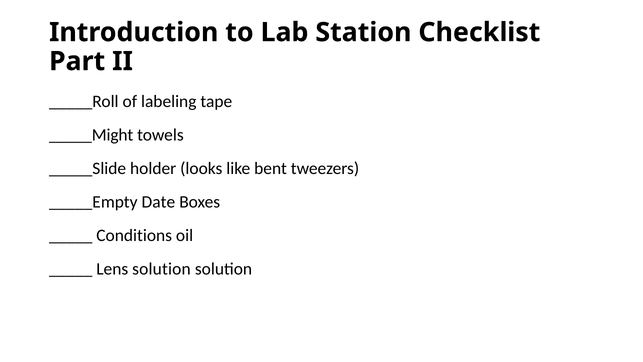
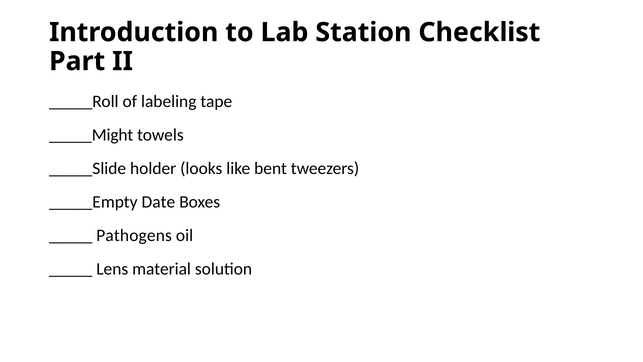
Conditions: Conditions -> Pathogens
Lens solution: solution -> material
